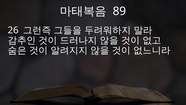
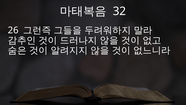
89: 89 -> 32
